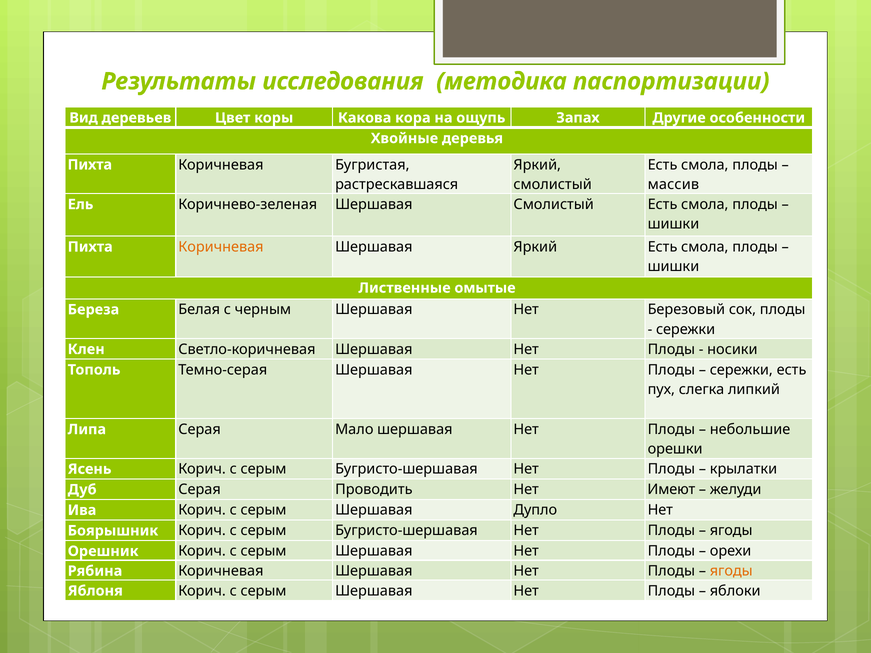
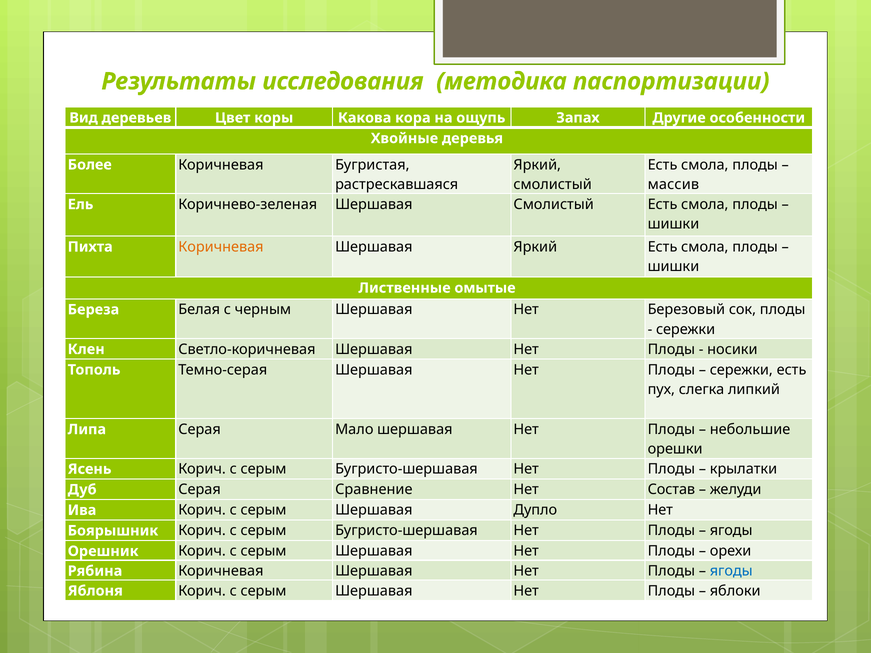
Пихта at (90, 165): Пихта -> Более
Проводить: Проводить -> Сравнение
Имеют: Имеют -> Состав
ягоды at (731, 571) colour: orange -> blue
